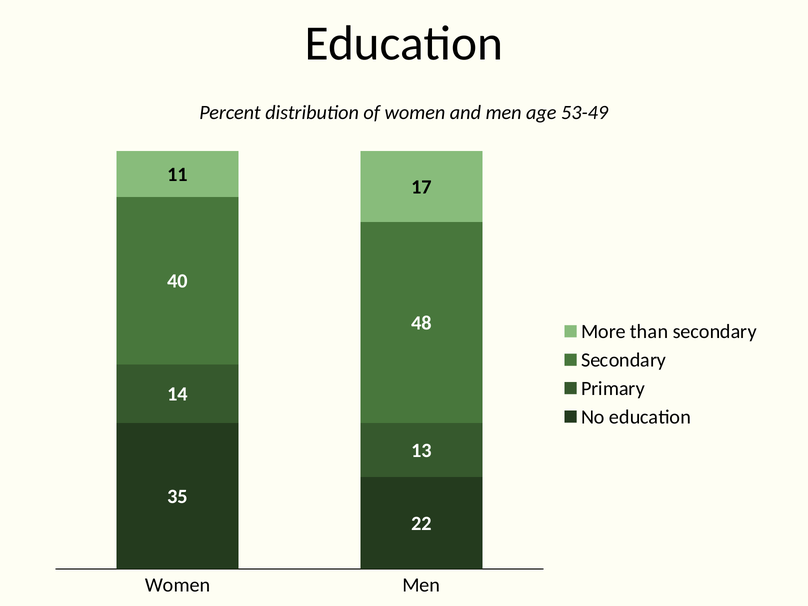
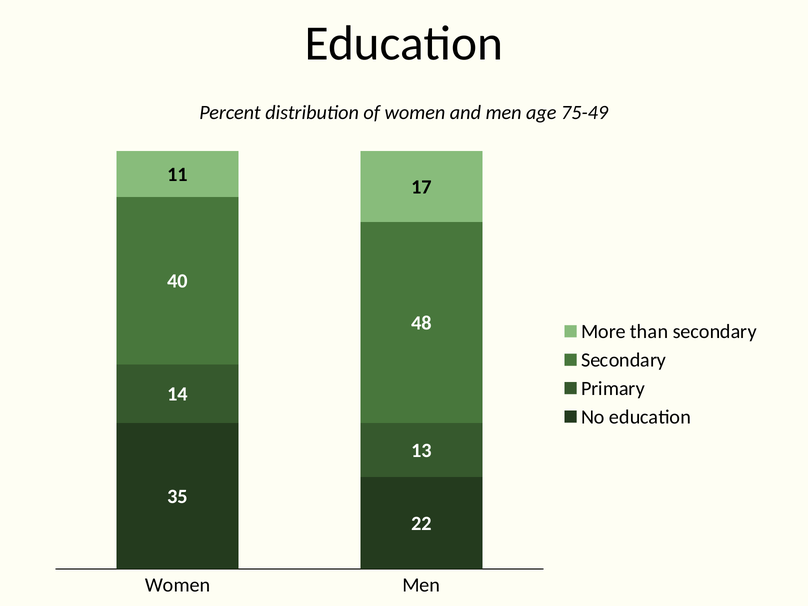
53-49: 53-49 -> 75-49
